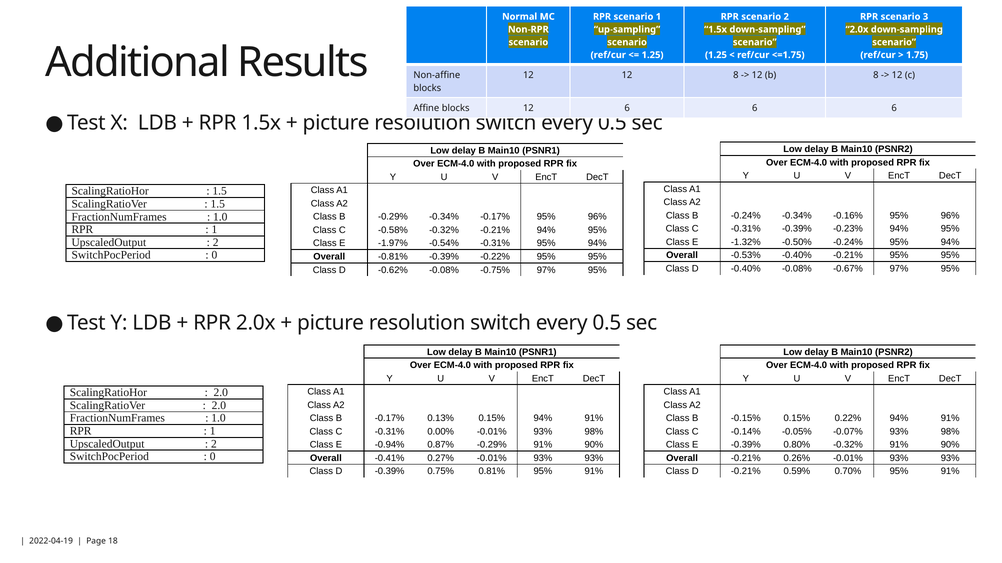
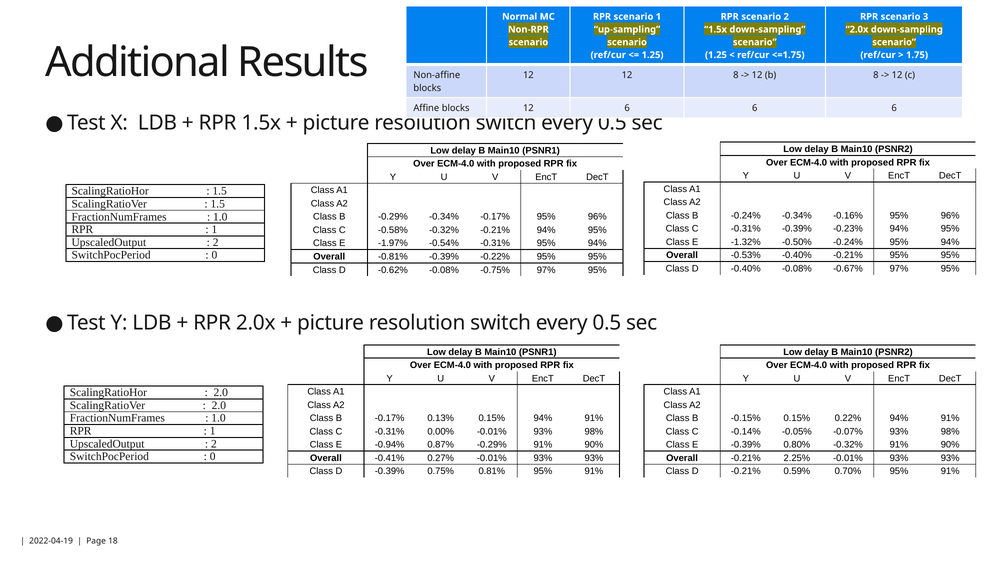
0.26%: 0.26% -> 2.25%
